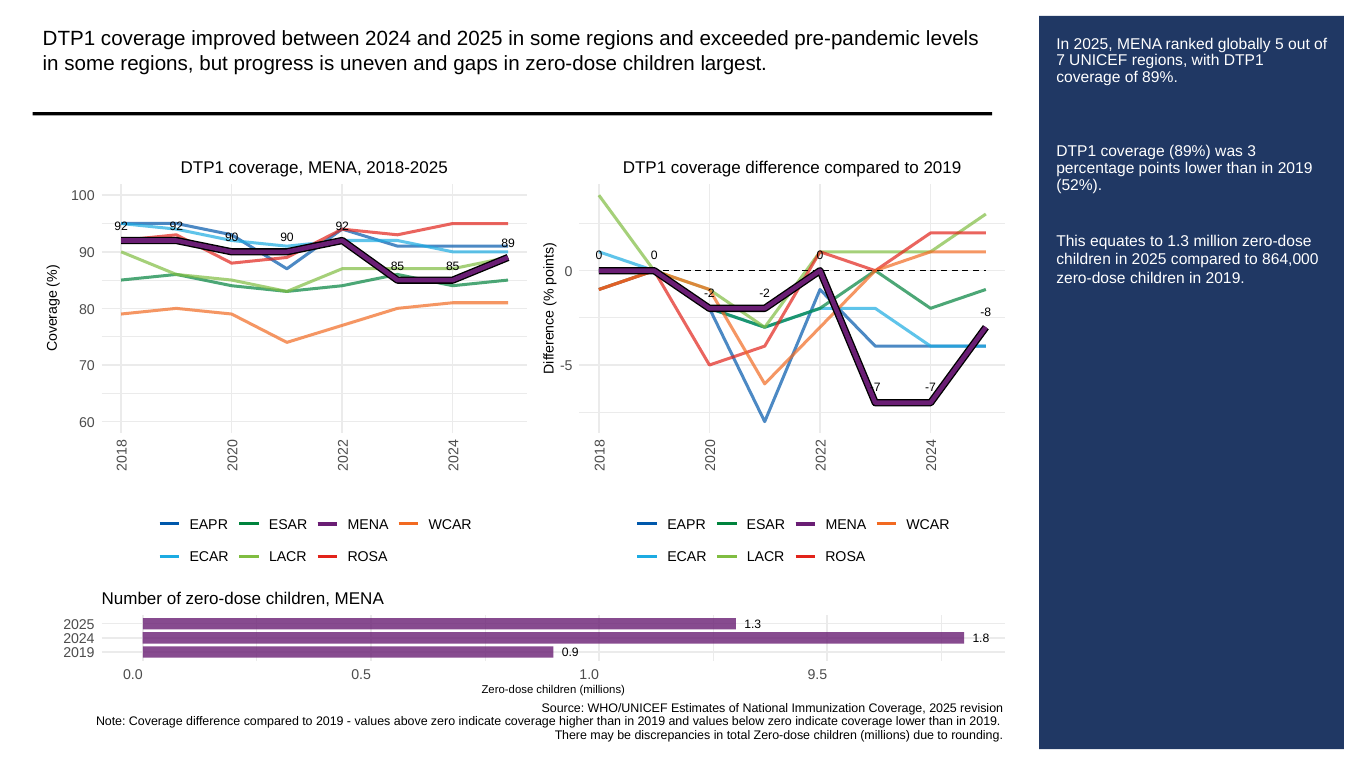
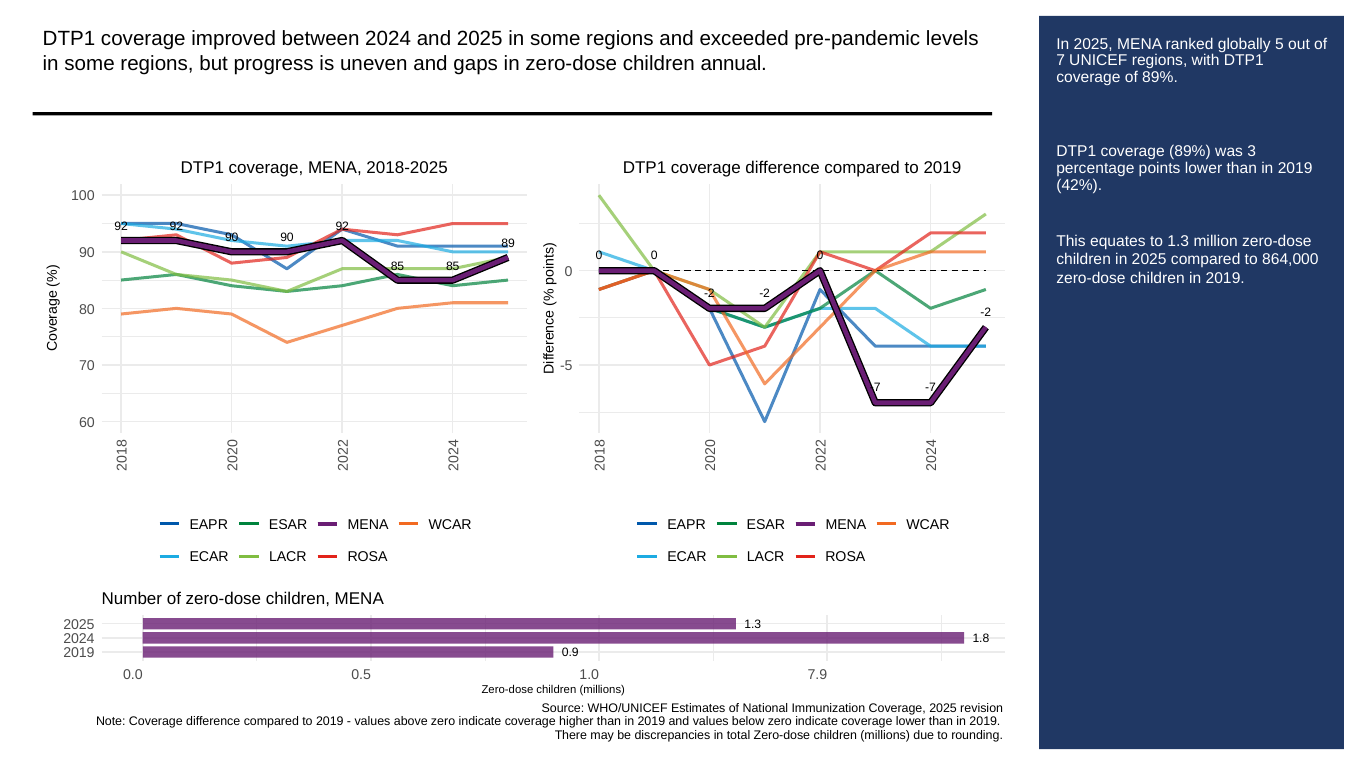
largest: largest -> annual
52%: 52% -> 42%
-8 at (986, 313): -8 -> -2
9.5: 9.5 -> 7.9
